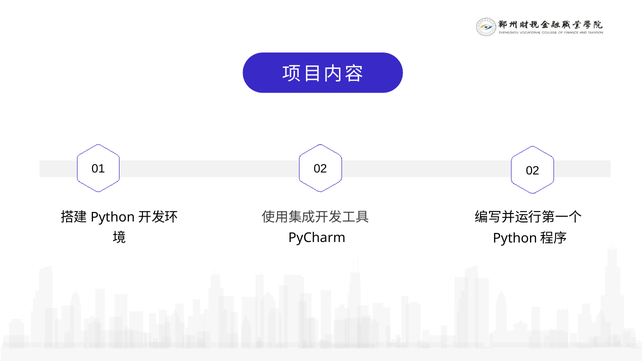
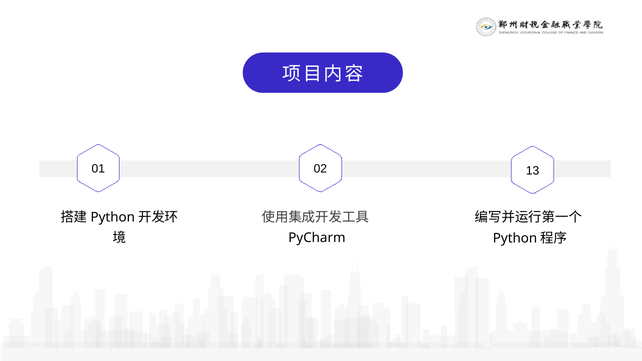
02 02: 02 -> 13
